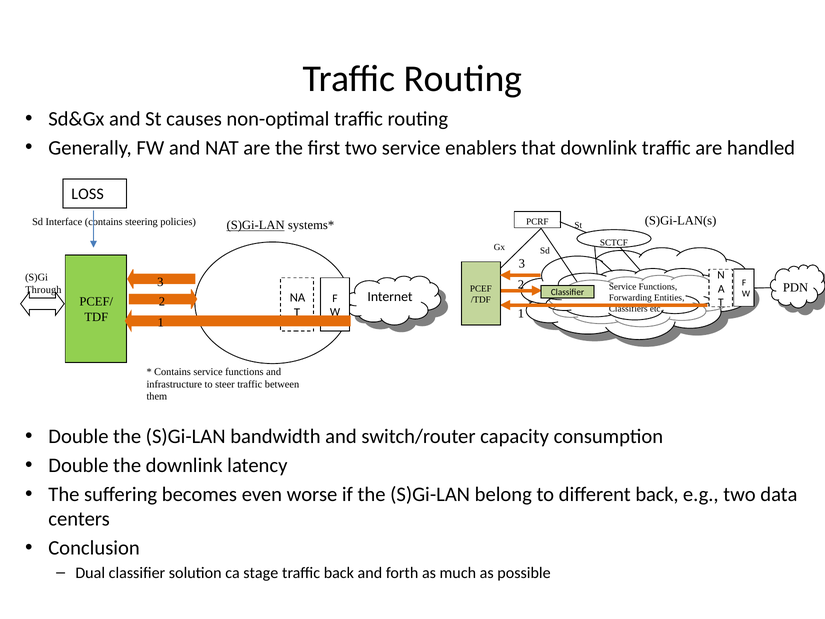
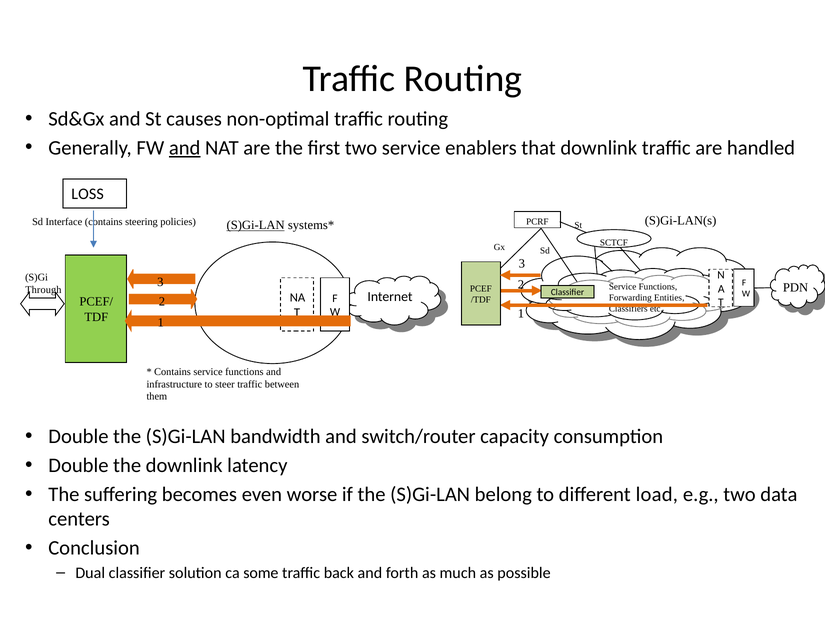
and at (185, 148) underline: none -> present
different back: back -> load
stage: stage -> some
